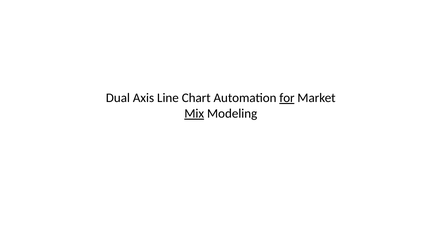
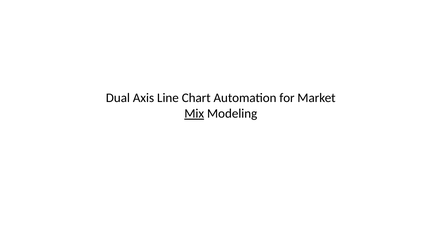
for underline: present -> none
